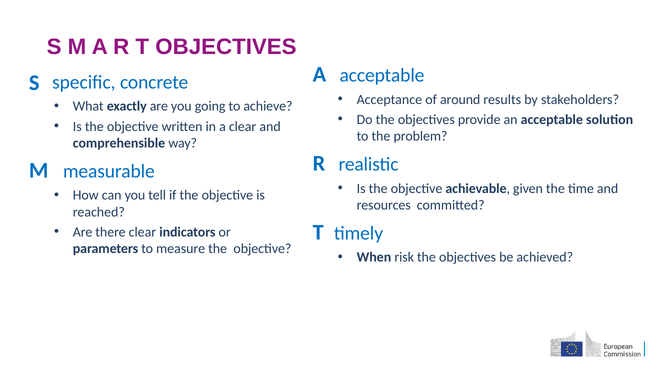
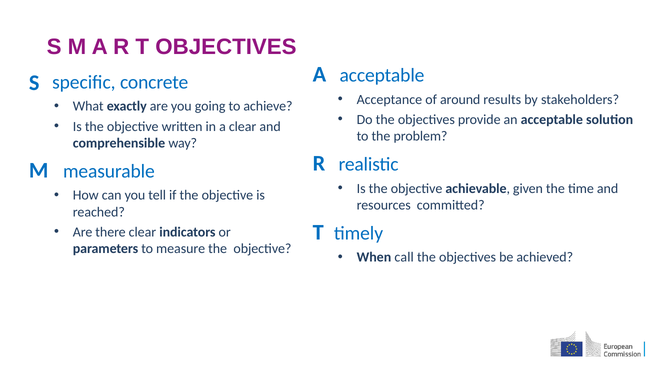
risk: risk -> call
